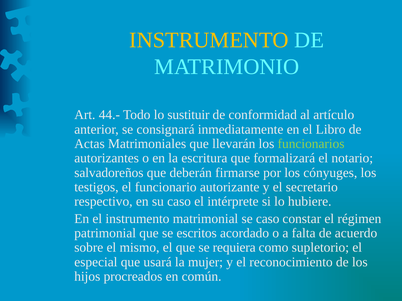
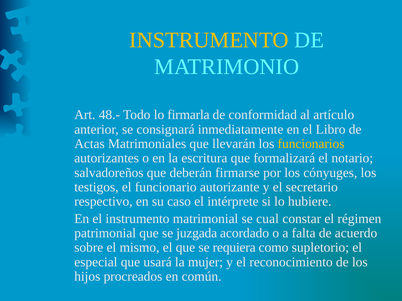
44.-: 44.- -> 48.-
sustituir: sustituir -> firmarla
funcionarios colour: light green -> yellow
se caso: caso -> cual
escritos: escritos -> juzgada
